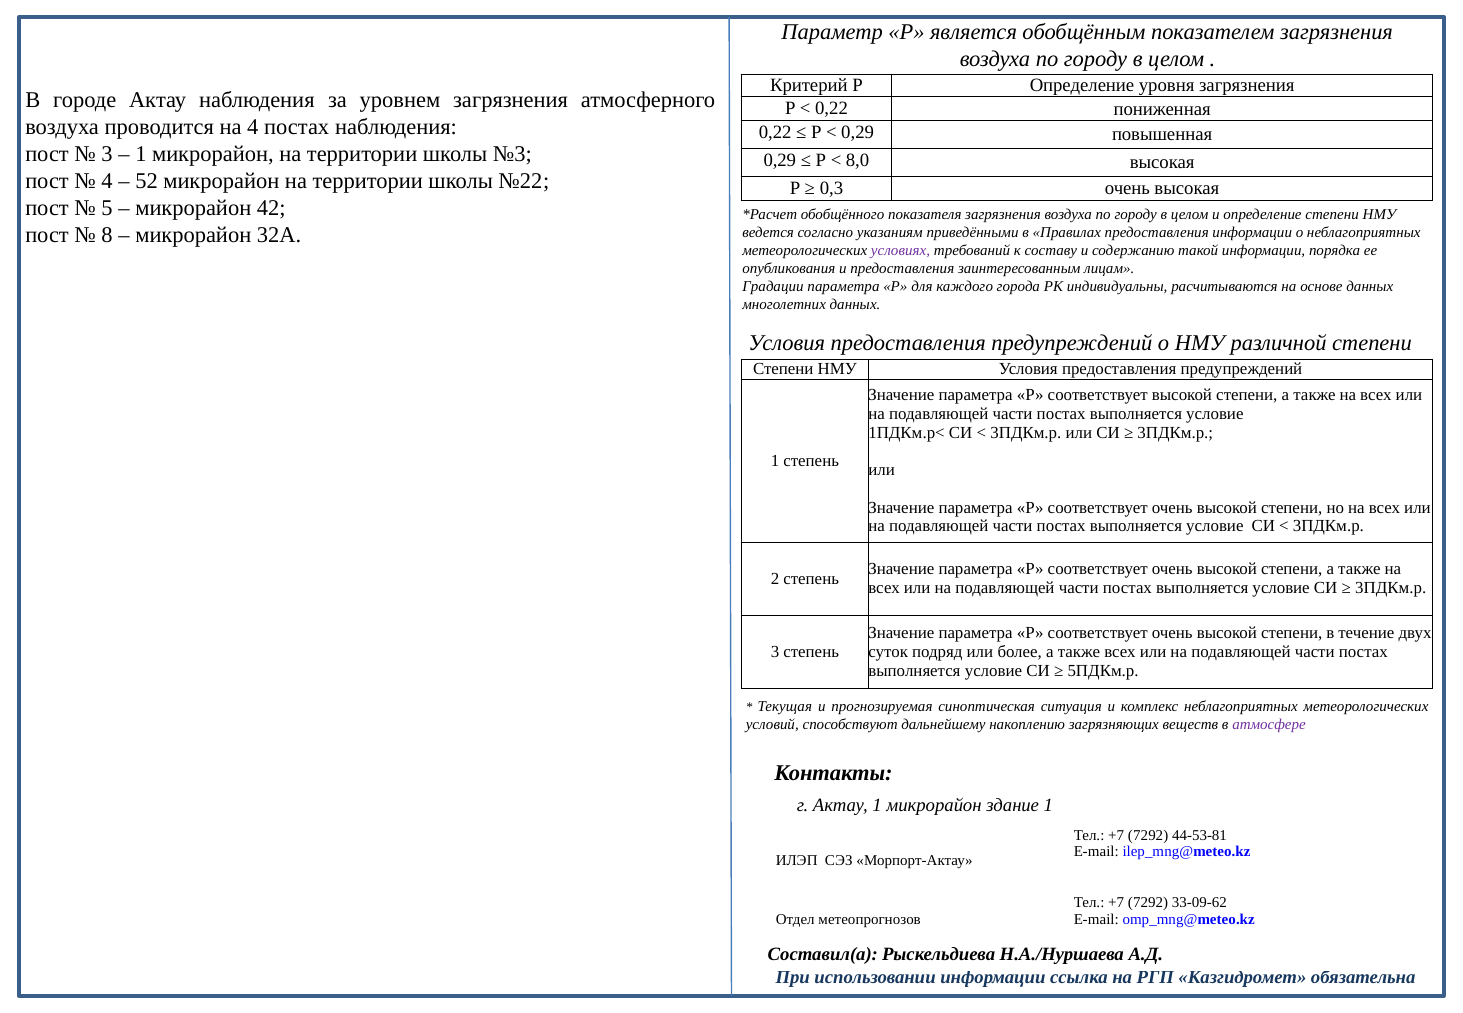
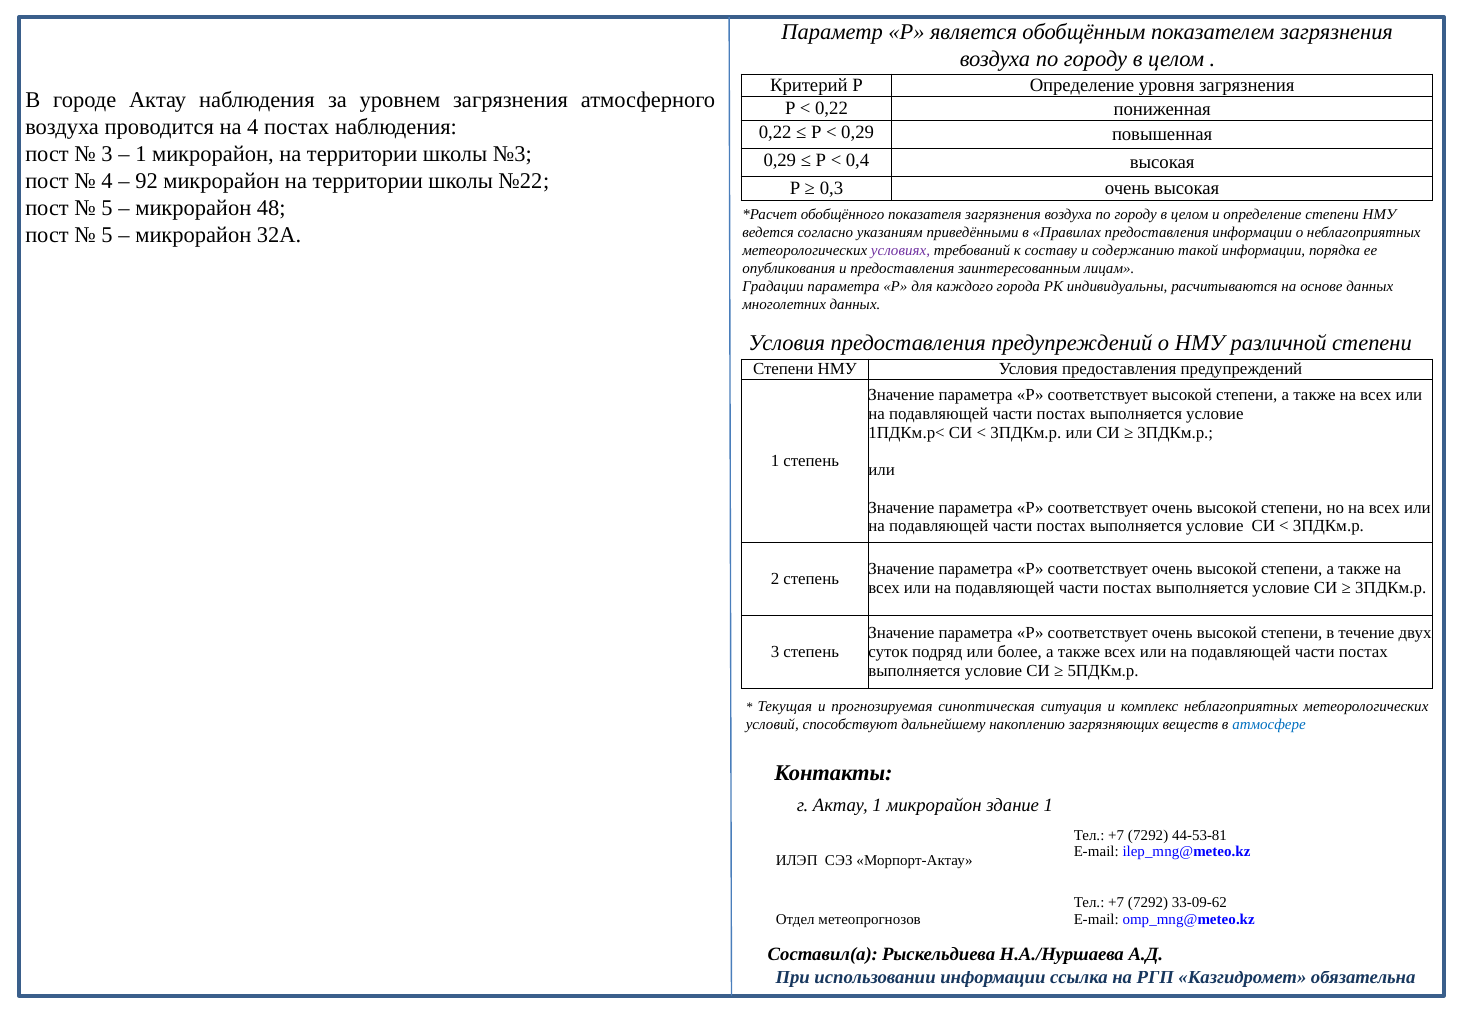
8,0: 8,0 -> 0,4
52: 52 -> 92
42: 42 -> 48
8 at (107, 235): 8 -> 5
атмосфере colour: purple -> blue
